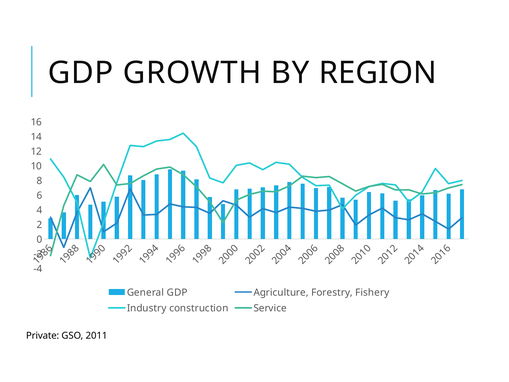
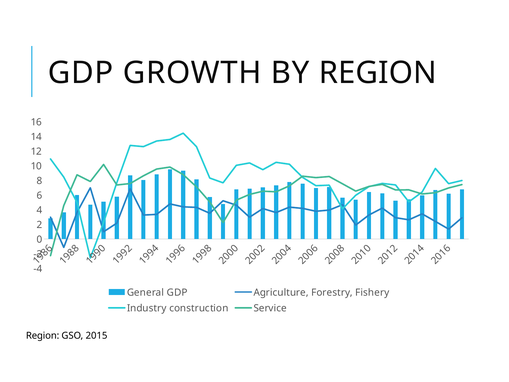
Private at (43, 335): Private -> Region
2011: 2011 -> 2015
